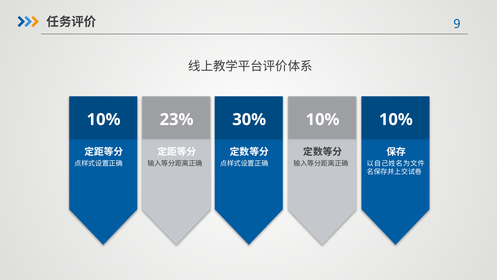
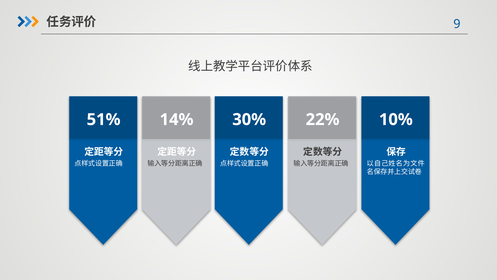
10% at (104, 119): 10% -> 51%
23%: 23% -> 14%
10% at (323, 119): 10% -> 22%
